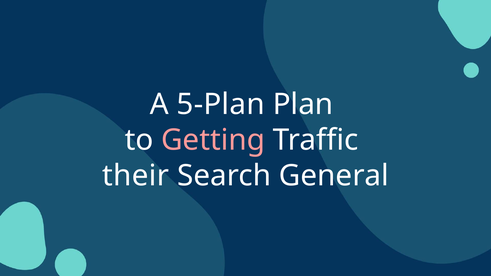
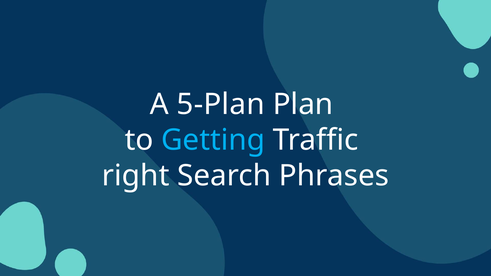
Getting colour: pink -> light blue
their: their -> right
General: General -> Phrases
